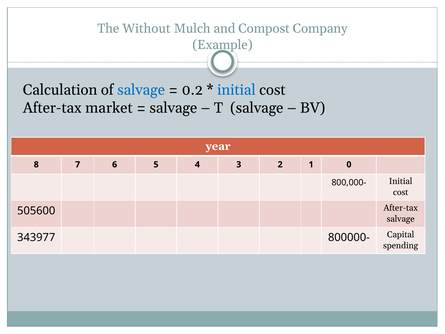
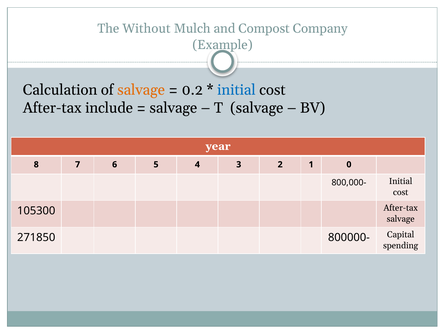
salvage at (141, 90) colour: blue -> orange
market: market -> include
505600: 505600 -> 105300
343977: 343977 -> 271850
